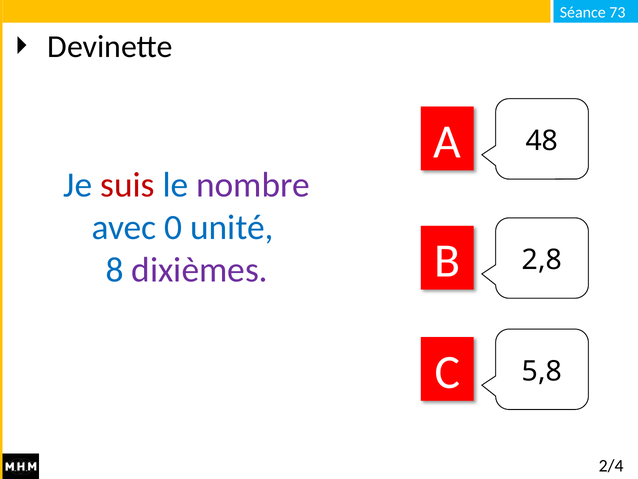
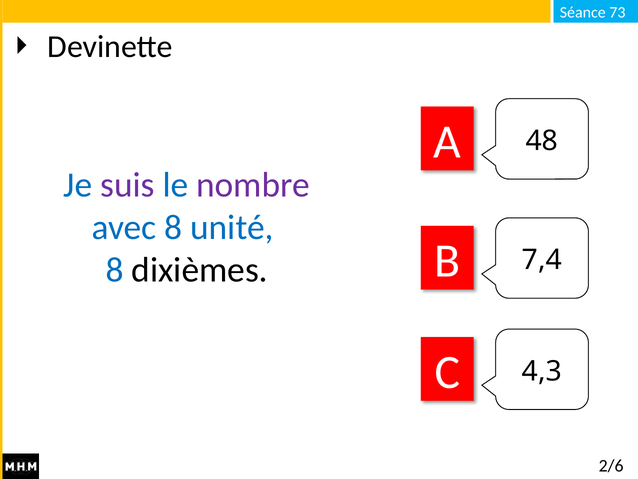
suis colour: red -> purple
avec 0: 0 -> 8
2,8: 2,8 -> 7,4
dixièmes colour: purple -> black
5,8: 5,8 -> 4,3
2/4: 2/4 -> 2/6
